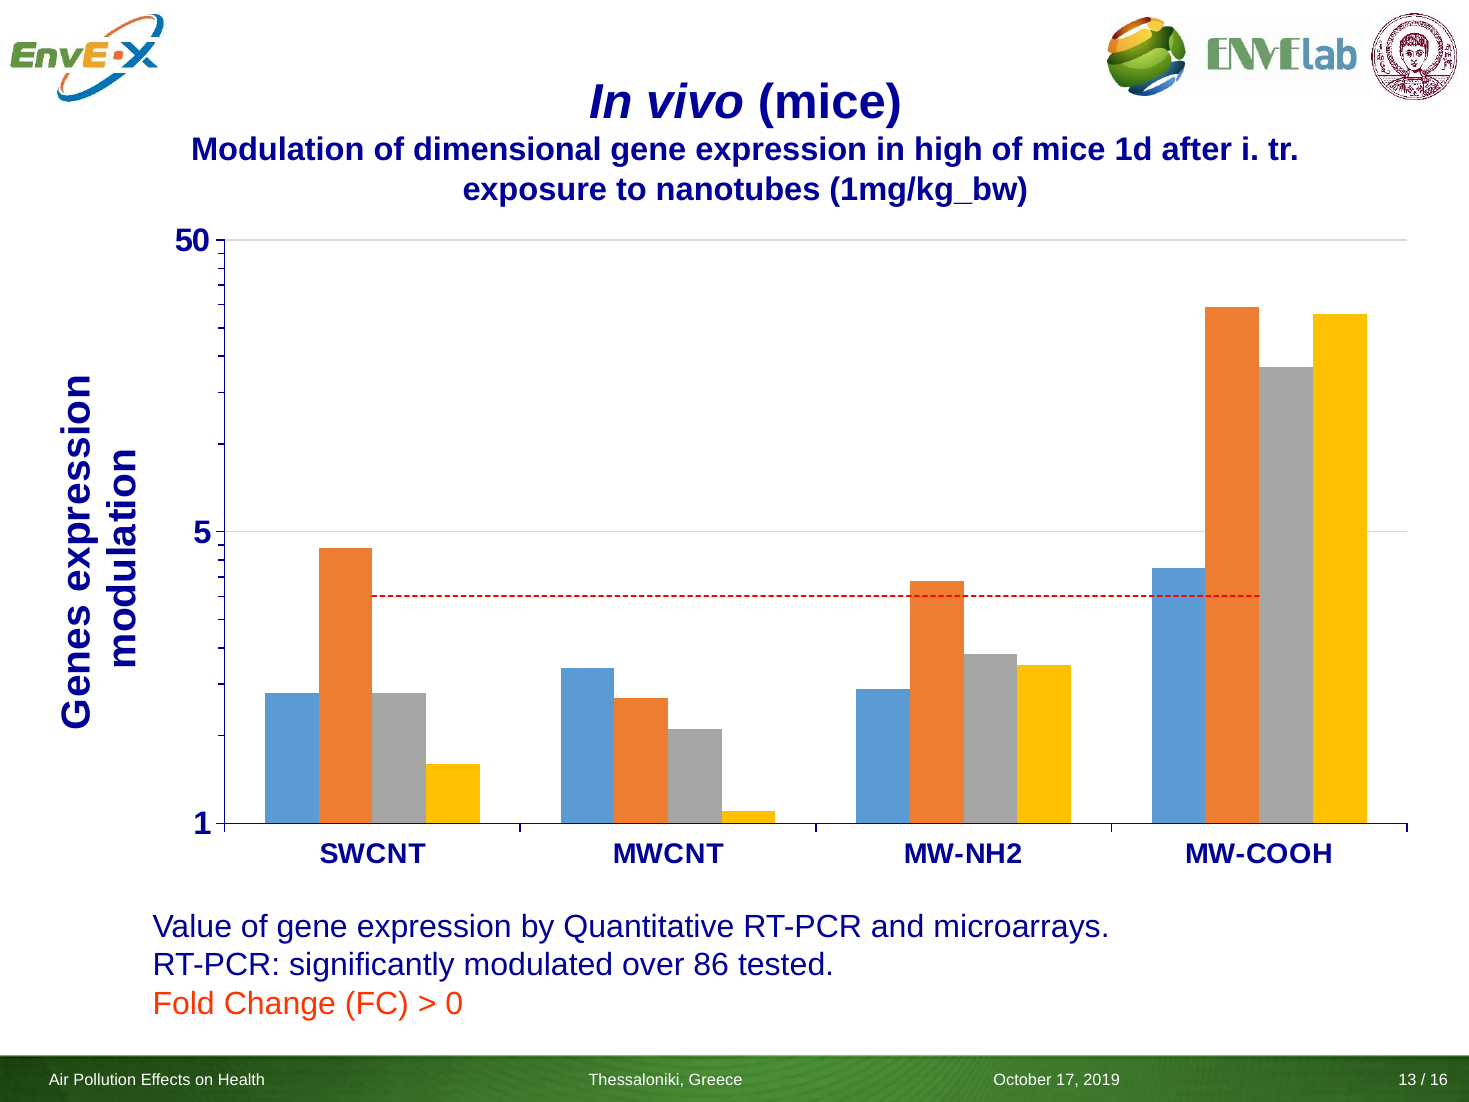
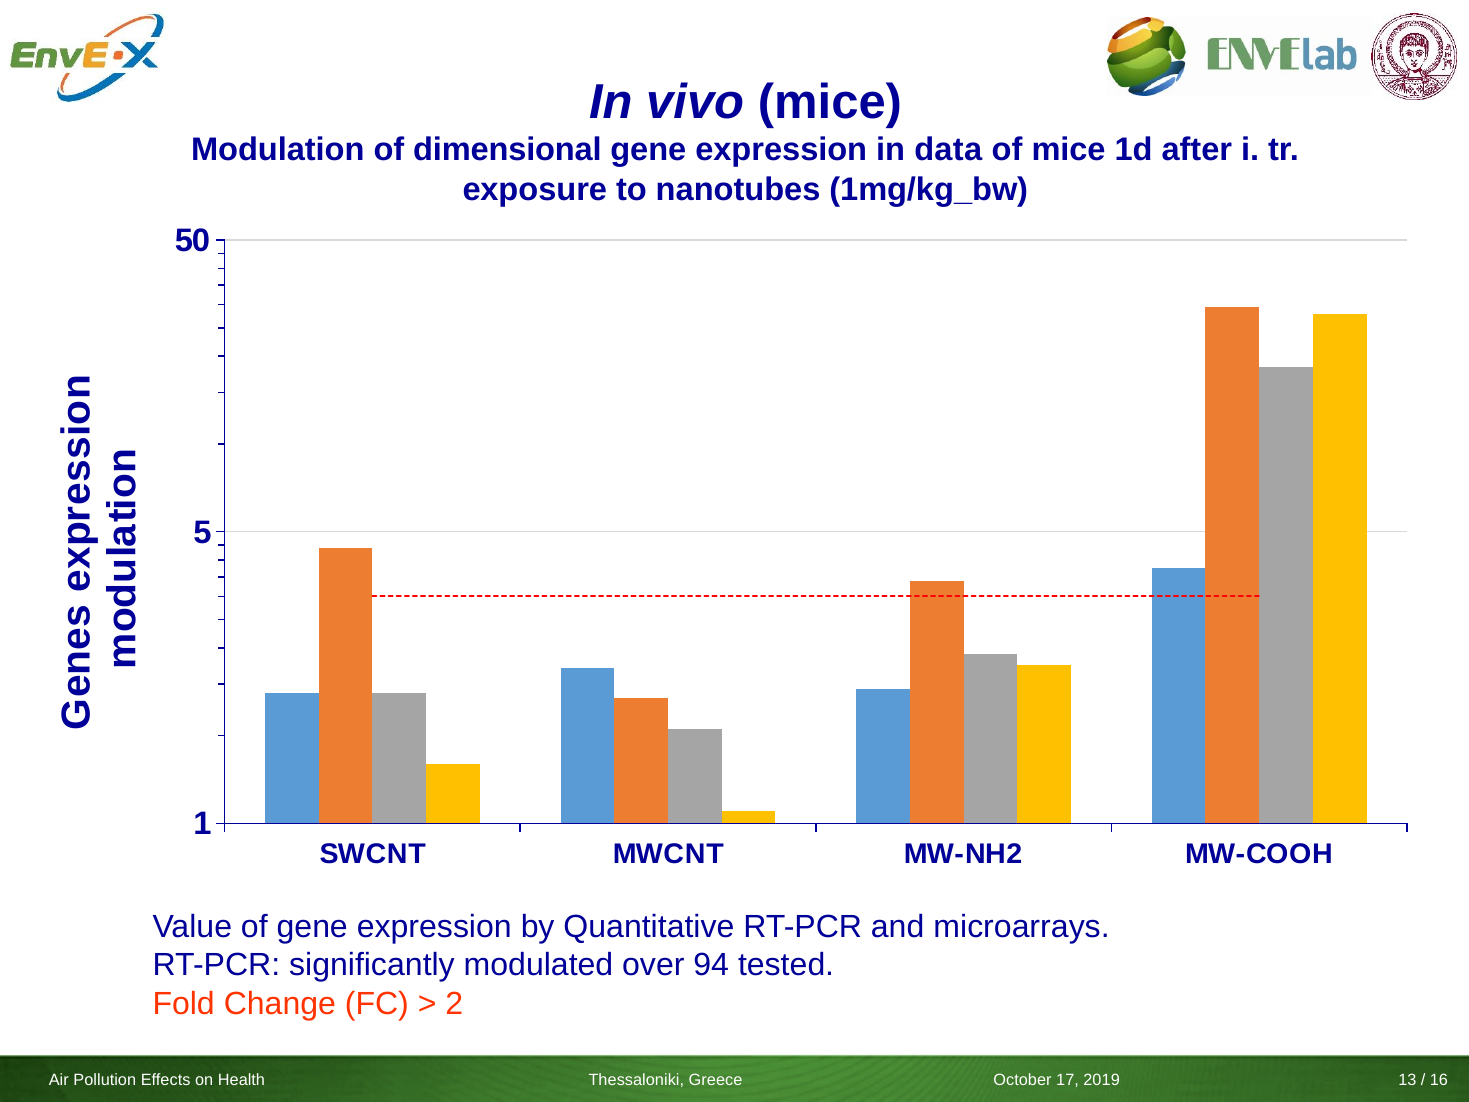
high: high -> data
86: 86 -> 94
0: 0 -> 2
